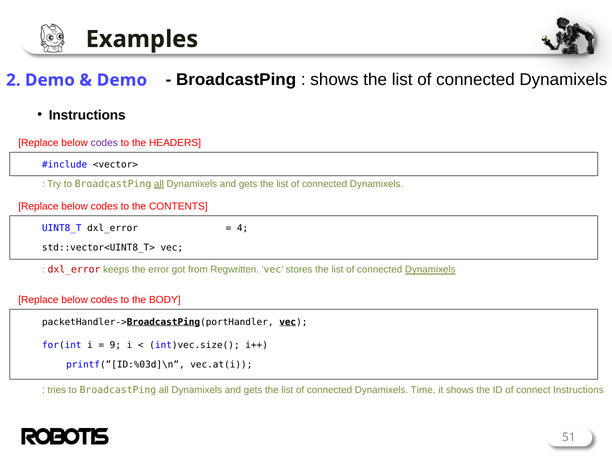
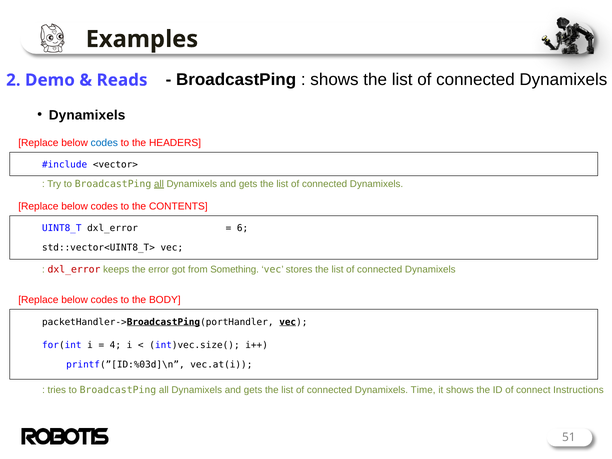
Demo at (122, 80): Demo -> Reads
Instructions at (87, 115): Instructions -> Dynamixels
codes at (104, 143) colour: purple -> blue
4: 4 -> 6
Regwritten: Regwritten -> Something
Dynamixels at (430, 270) underline: present -> none
9: 9 -> 4
